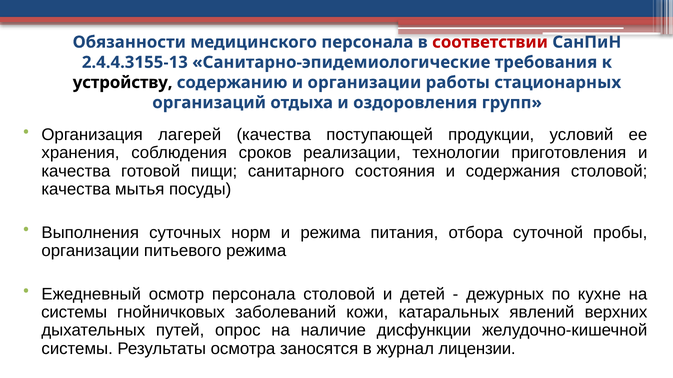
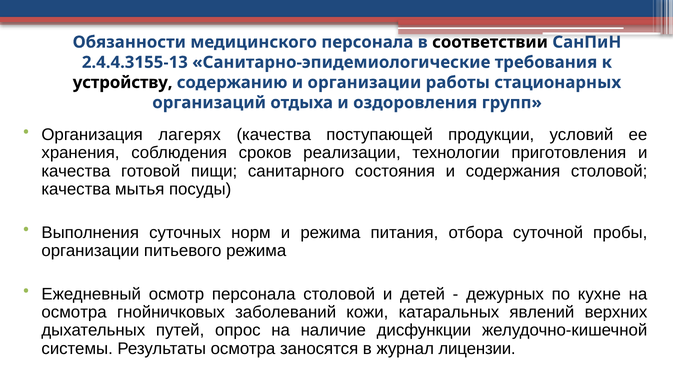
соответствии colour: red -> black
лагерей: лагерей -> лагерях
системы at (74, 313): системы -> осмотра
